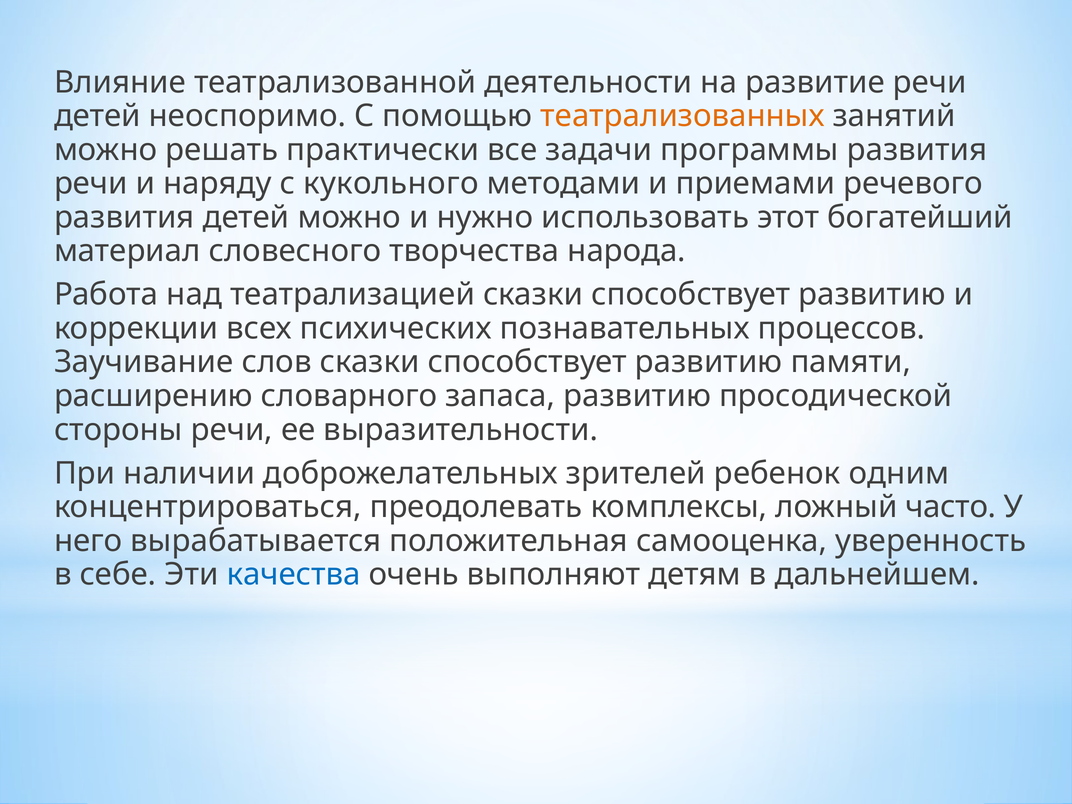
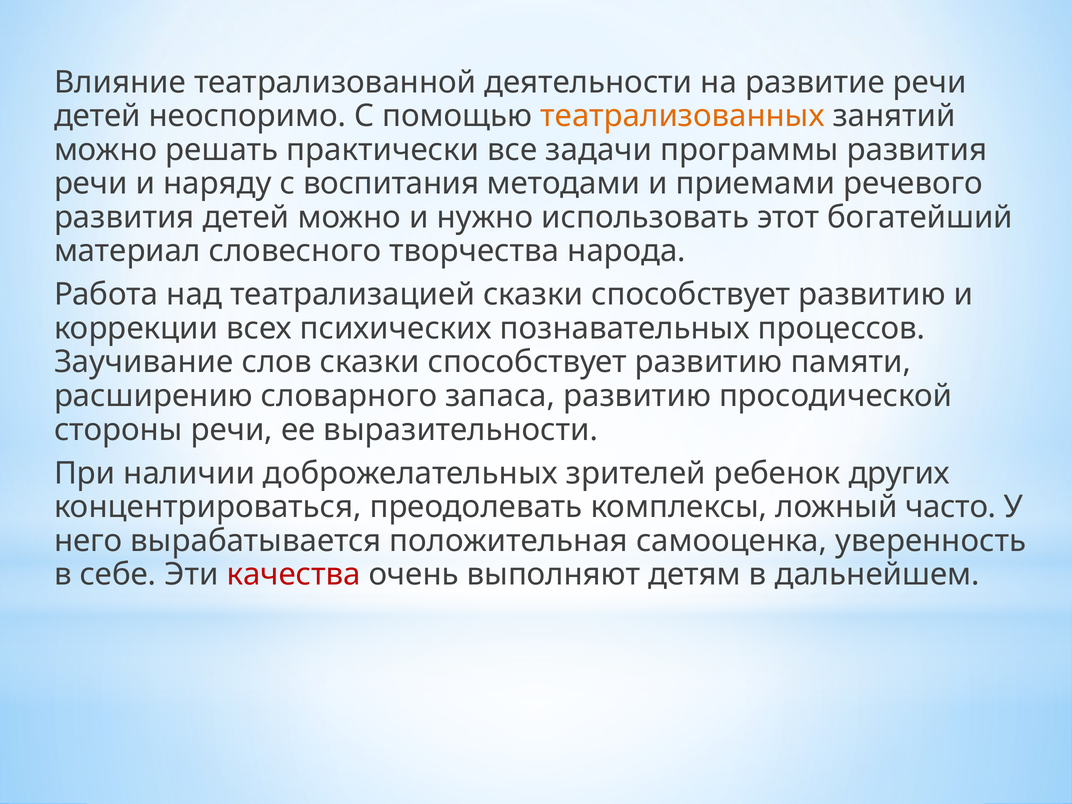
кукольного: кукольного -> воспитания
одним: одним -> других
качества colour: blue -> red
